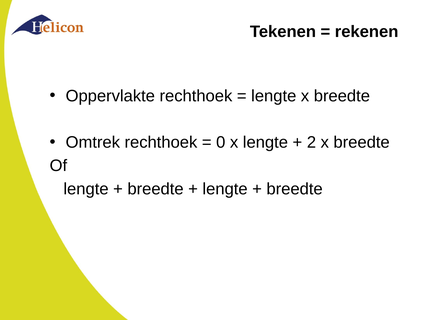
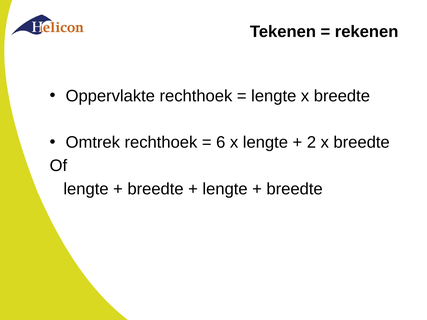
0: 0 -> 6
